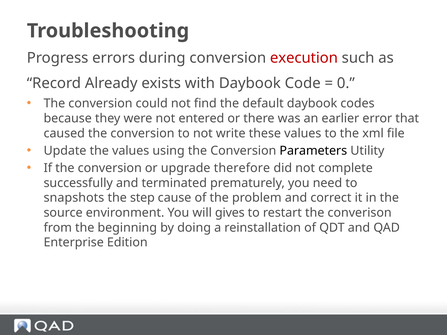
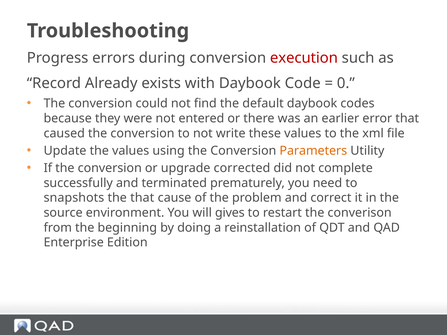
Parameters colour: black -> orange
therefore: therefore -> corrected
the step: step -> that
